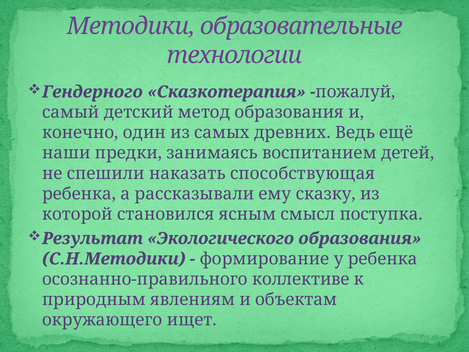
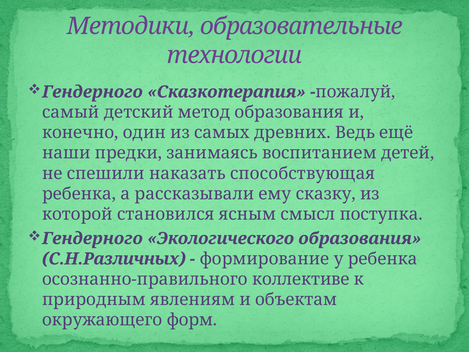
Результат at (93, 238): Результат -> Гендерного
С.Н.Методики: С.Н.Методики -> С.Н.Различных
ищет: ищет -> форм
